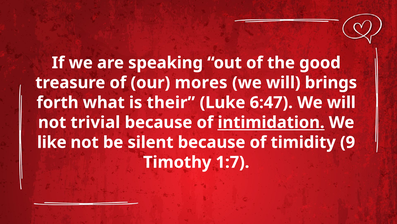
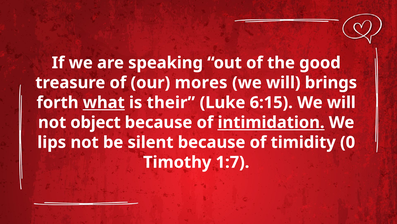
what underline: none -> present
6:47: 6:47 -> 6:15
trivial: trivial -> object
like: like -> lips
9: 9 -> 0
